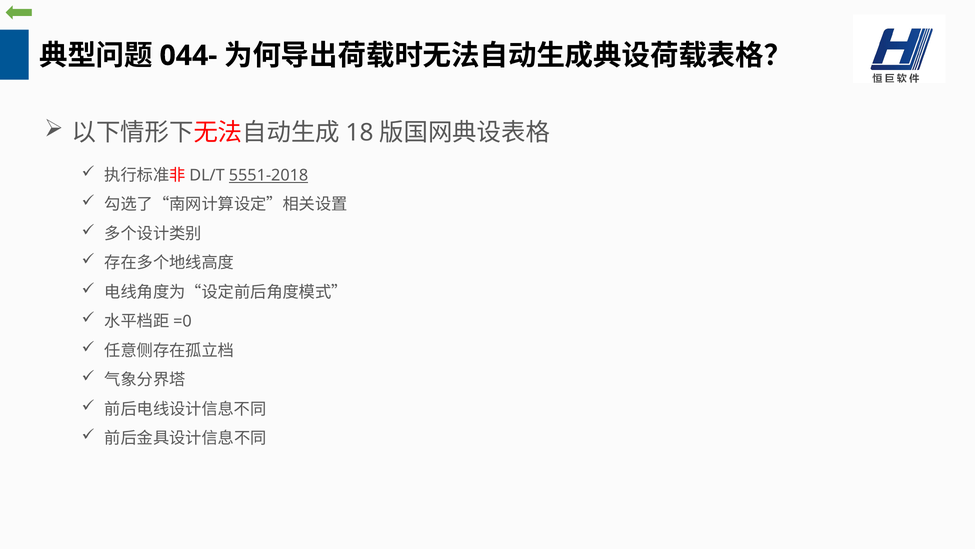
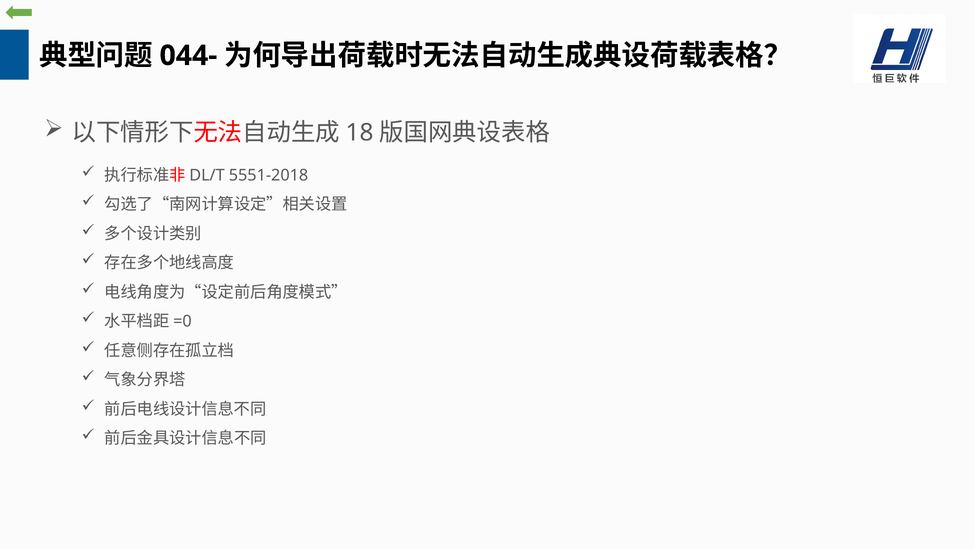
5551-2018 underline: present -> none
